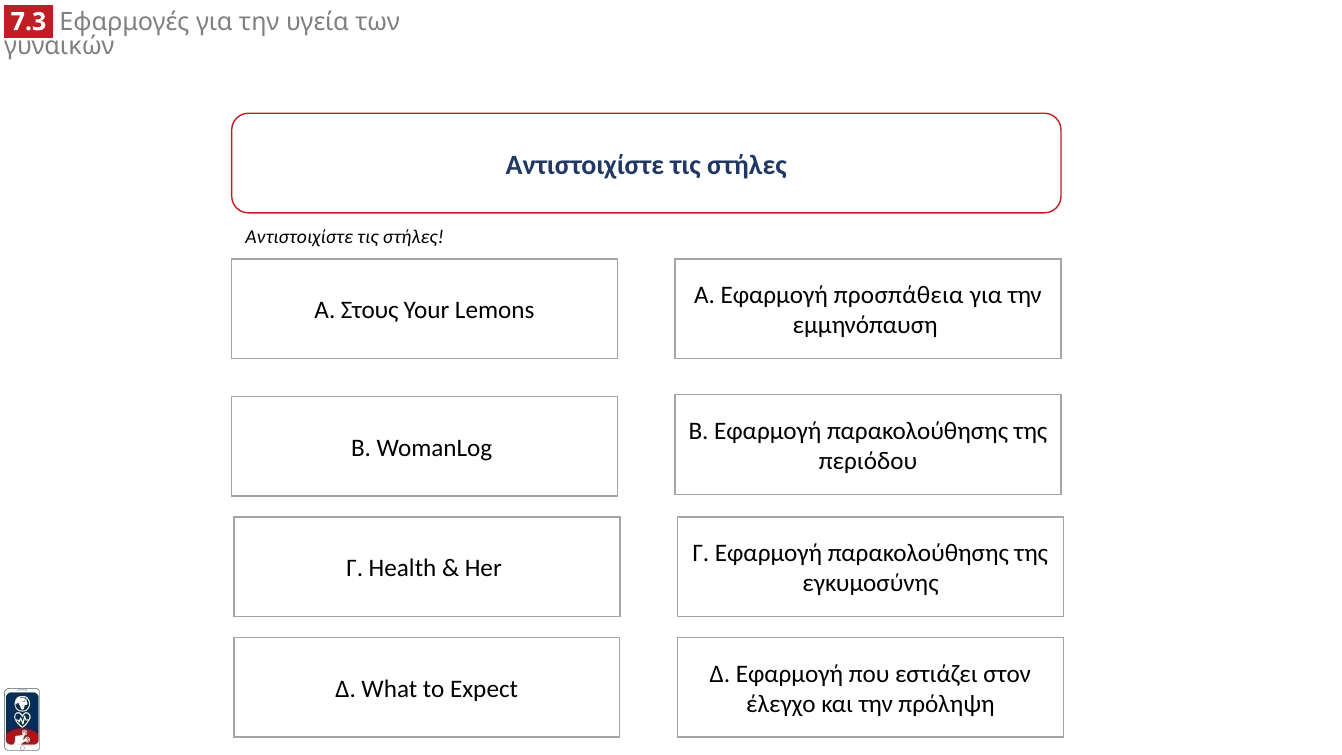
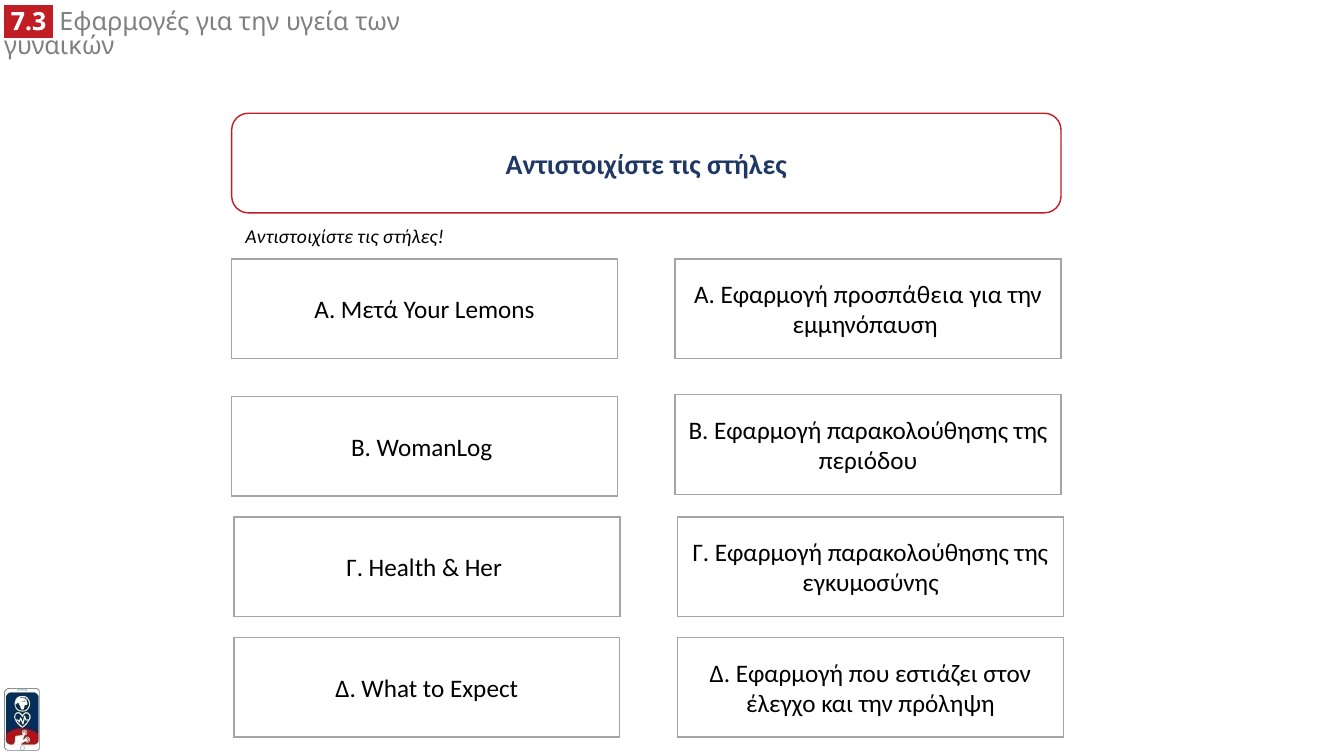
Στους: Στους -> Μετά
